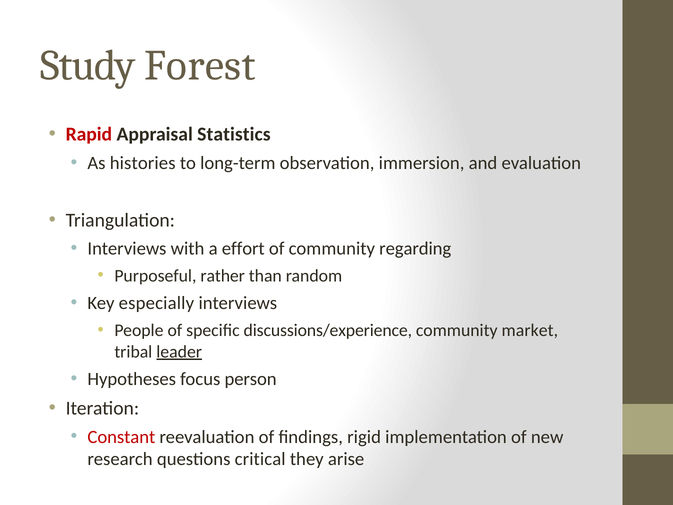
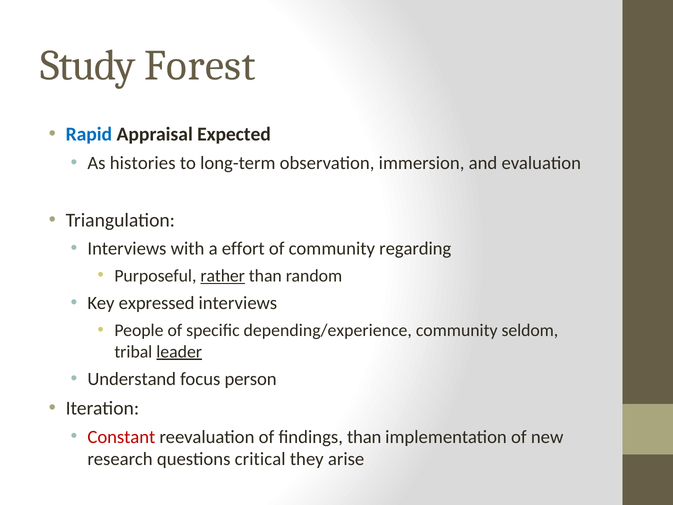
Rapid colour: red -> blue
Statistics: Statistics -> Expected
rather underline: none -> present
especially: especially -> expressed
discussions/experience: discussions/experience -> depending/experience
market: market -> seldom
Hypotheses: Hypotheses -> Understand
findings rigid: rigid -> than
